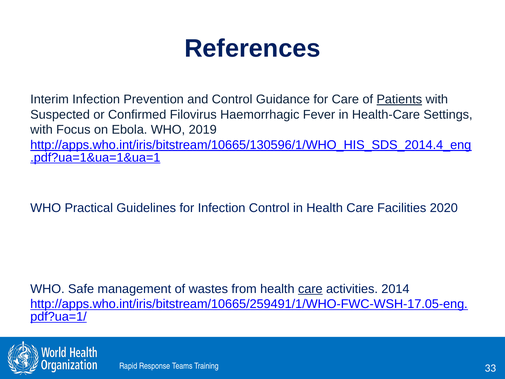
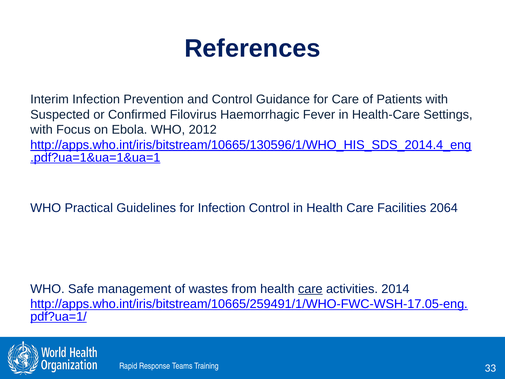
Patients underline: present -> none
2019: 2019 -> 2012
2020: 2020 -> 2064
